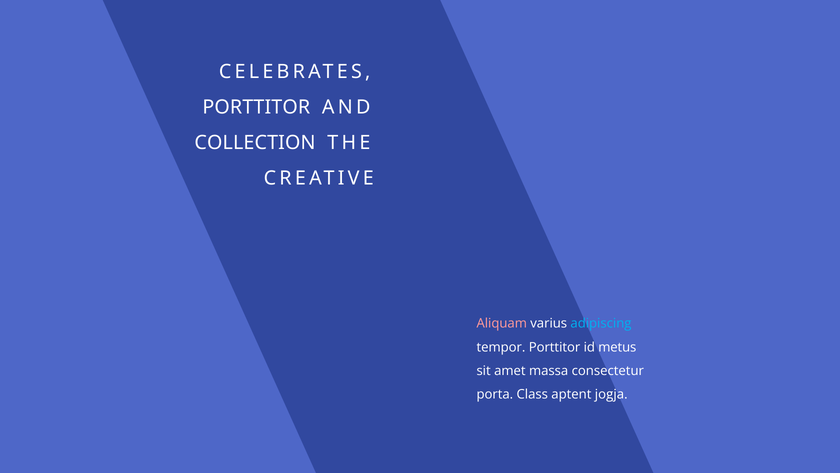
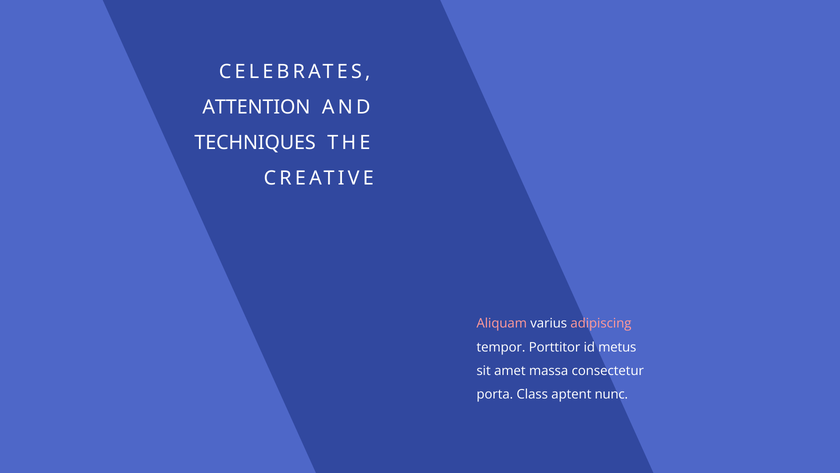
PORTTITOR at (256, 107): PORTTITOR -> ATTENTION
COLLECTION: COLLECTION -> TECHNIQUES
adipiscing colour: light blue -> pink
jogja: jogja -> nunc
